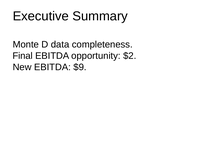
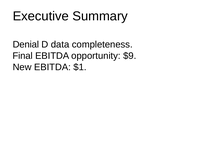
Monte: Monte -> Denial
$2: $2 -> $9
$9: $9 -> $1
